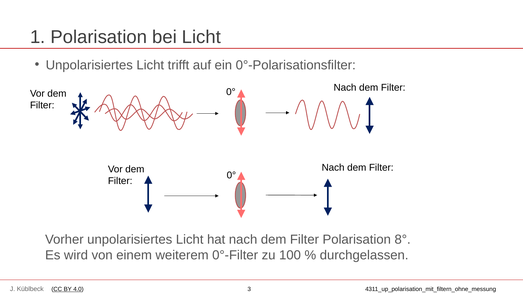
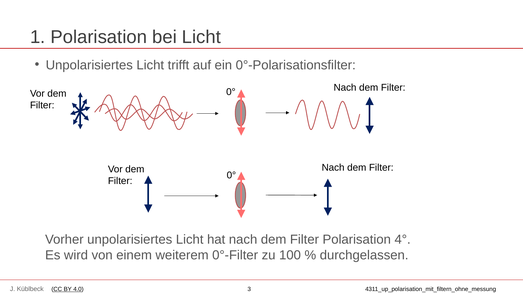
8°: 8° -> 4°
